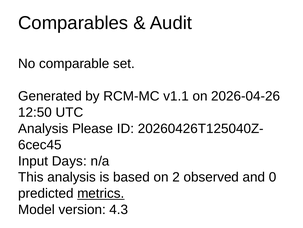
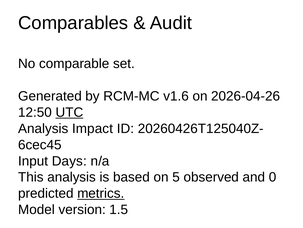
v1.1: v1.1 -> v1.6
UTC underline: none -> present
Please: Please -> Impact
2: 2 -> 5
4.3: 4.3 -> 1.5
